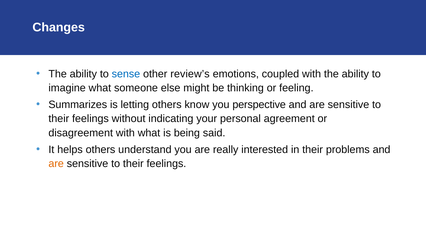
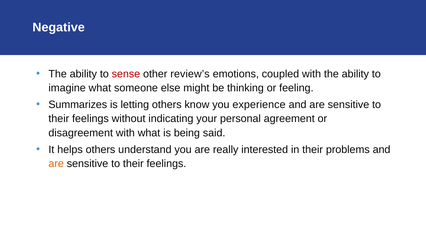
Changes: Changes -> Negative
sense colour: blue -> red
perspective: perspective -> experience
